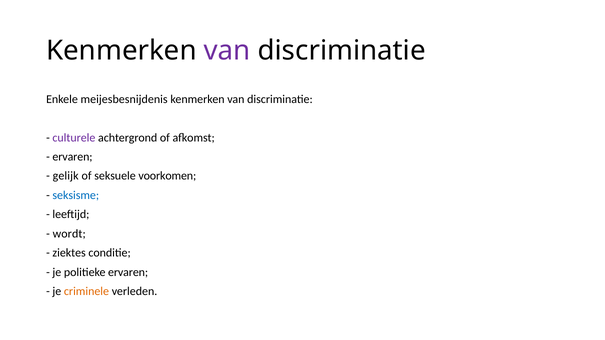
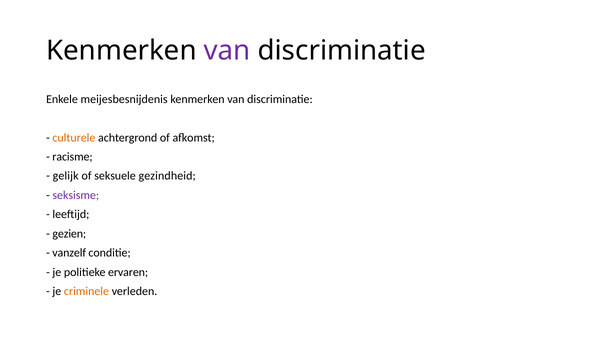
culturele colour: purple -> orange
ervaren at (72, 157): ervaren -> racisme
voorkomen: voorkomen -> gezindheid
seksisme colour: blue -> purple
wordt: wordt -> gezien
ziektes: ziektes -> vanzelf
